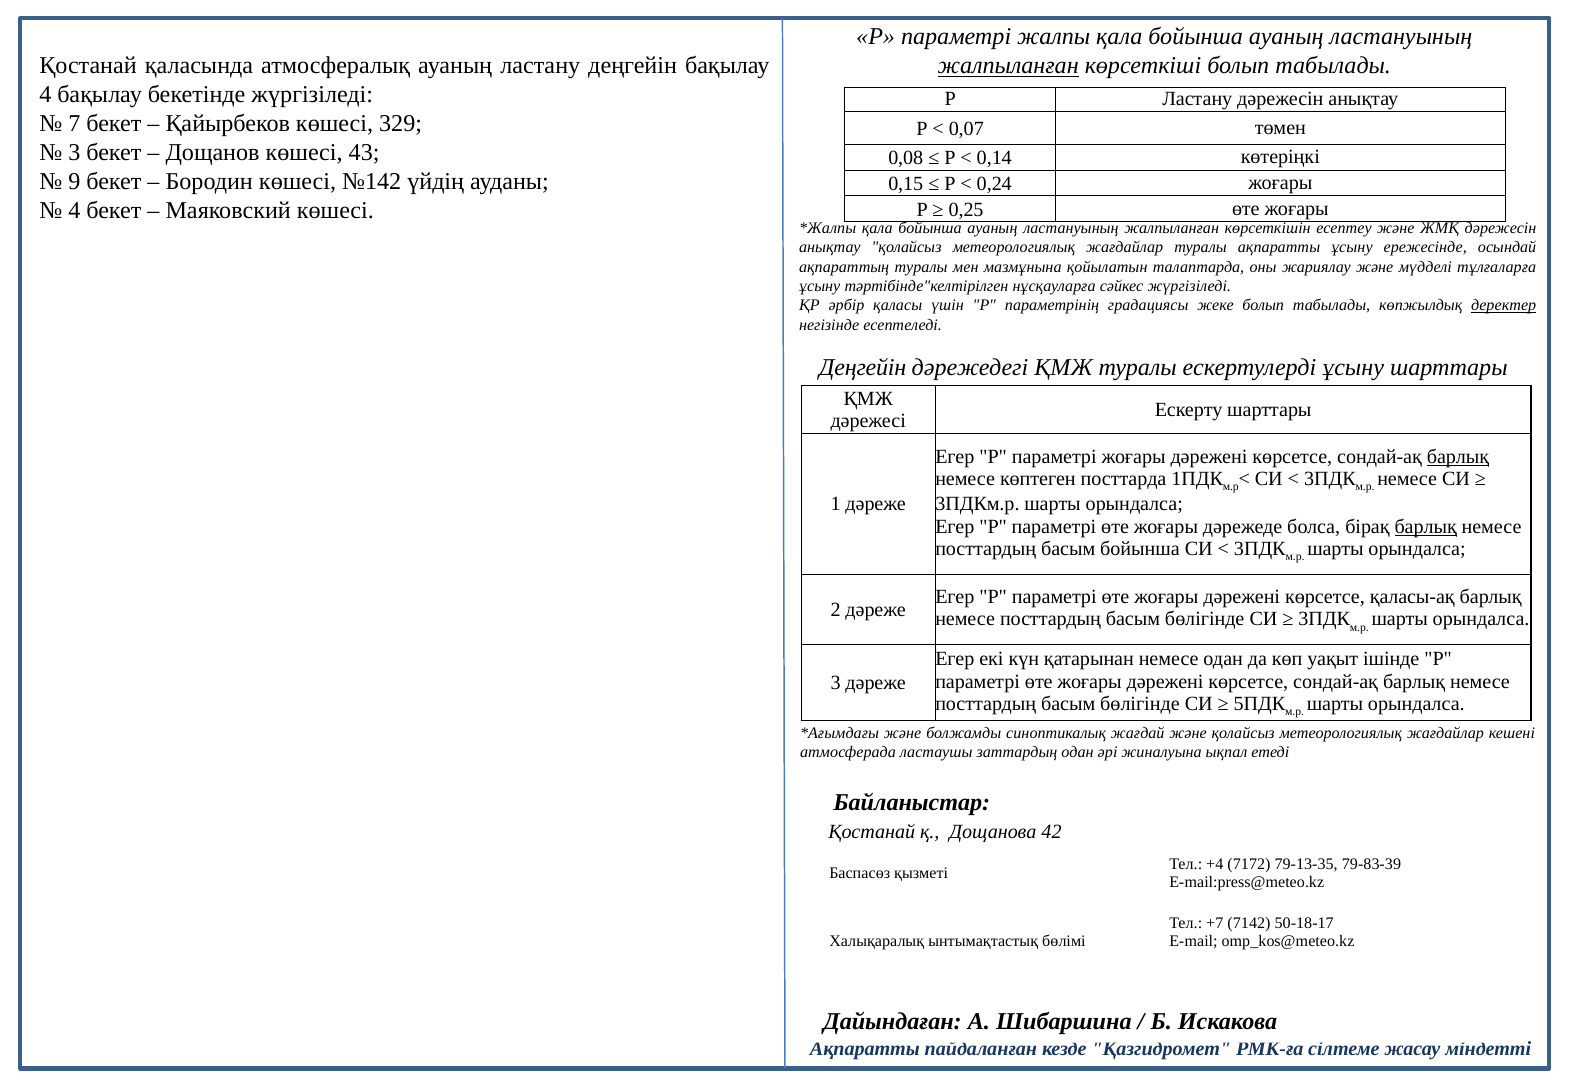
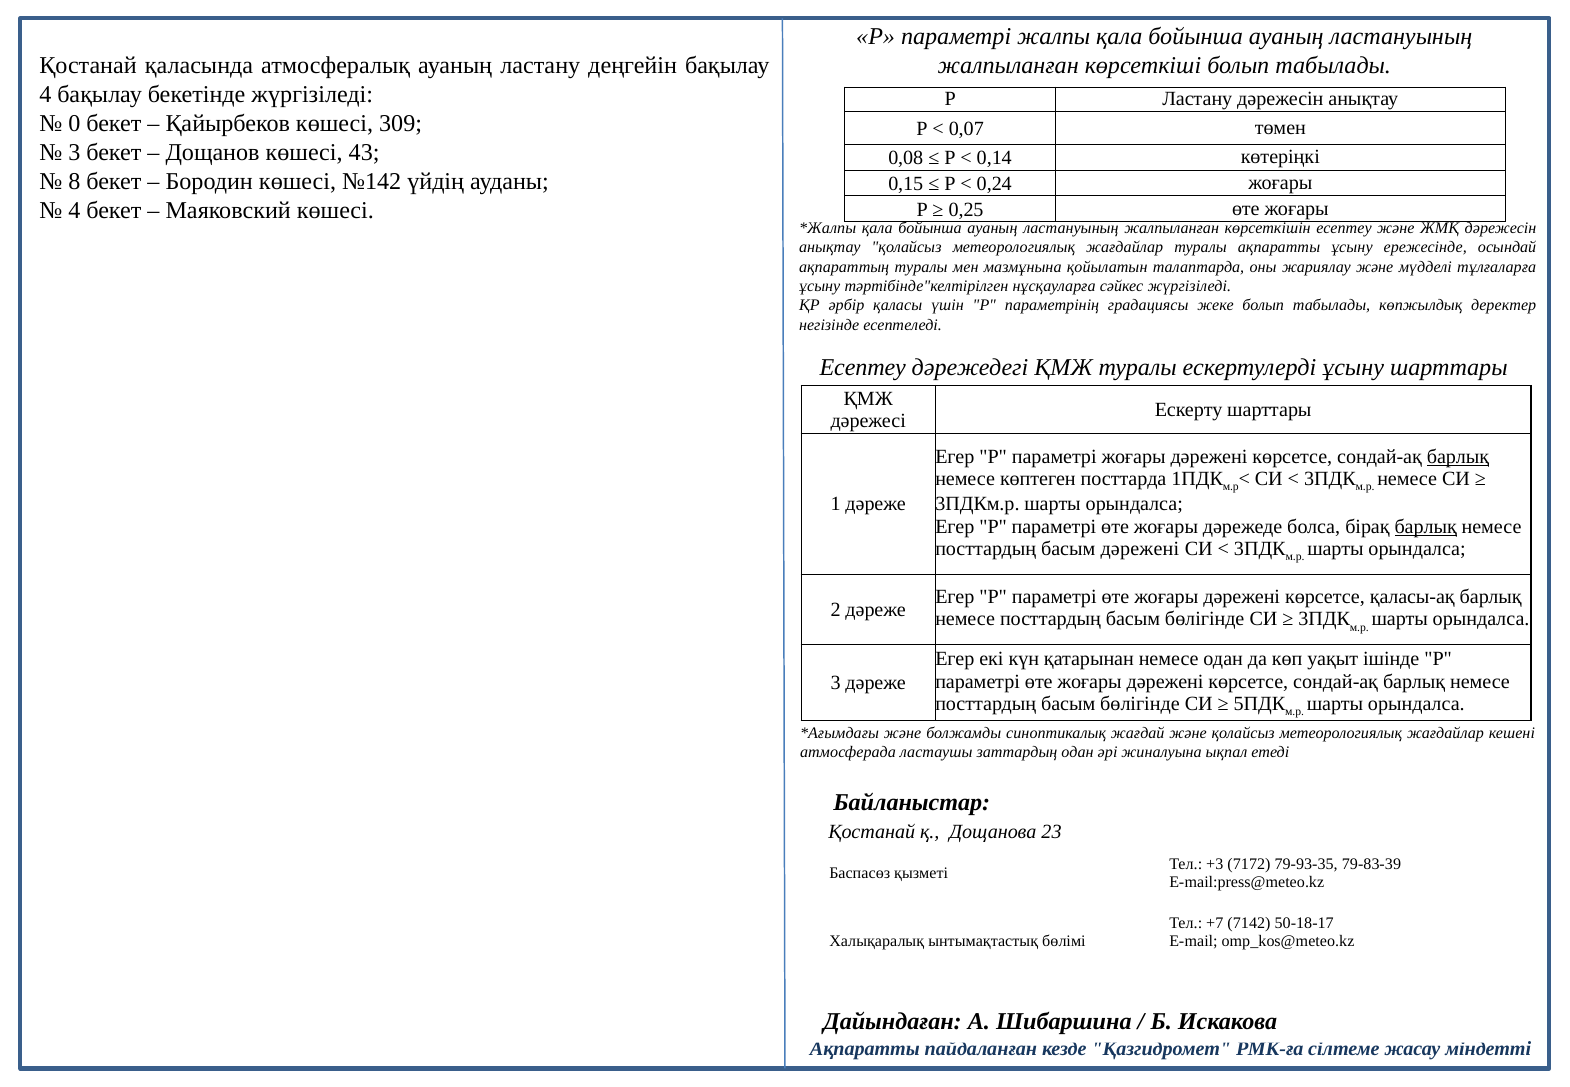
жалпыланған at (1008, 66) underline: present -> none
7: 7 -> 0
329: 329 -> 309
9: 9 -> 8
деректер underline: present -> none
Деңгейін at (863, 367): Деңгейін -> Есептеу
басым бойынша: бойынша -> дәрежені
42: 42 -> 23
+4: +4 -> +3
79-13-35: 79-13-35 -> 79-93-35
